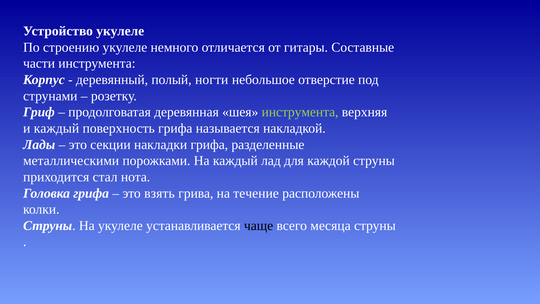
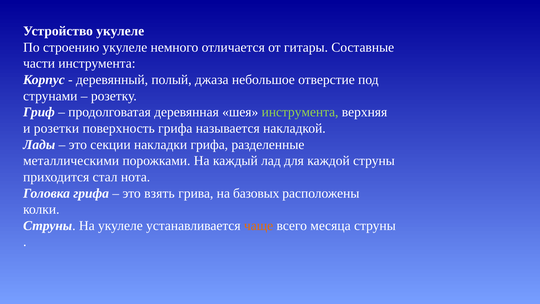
ногти: ногти -> джаза
и каждый: каждый -> розетки
течение: течение -> базовых
чаще colour: black -> orange
